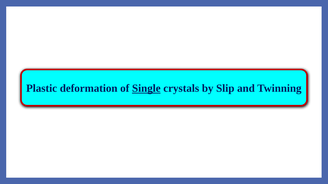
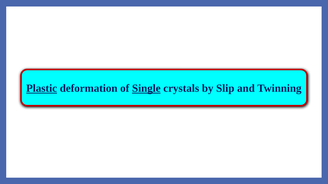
Plastic underline: none -> present
